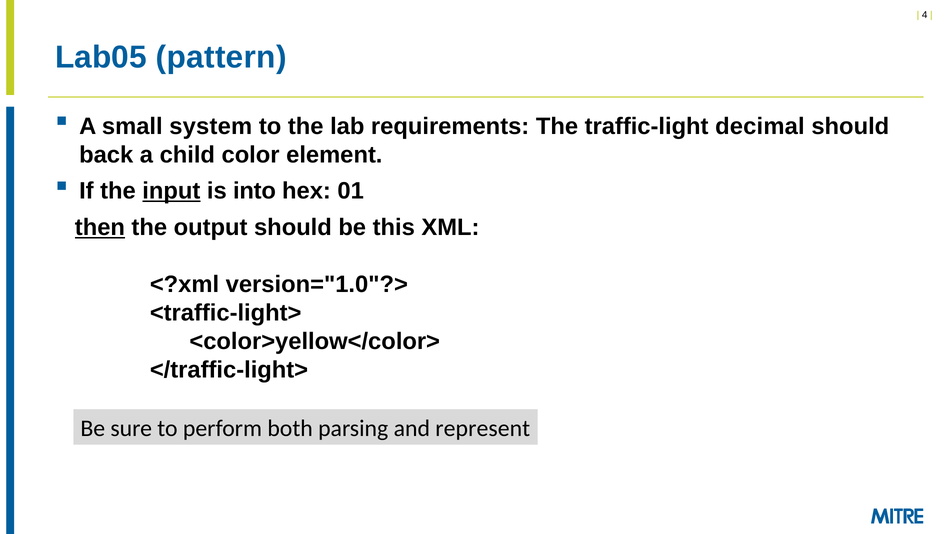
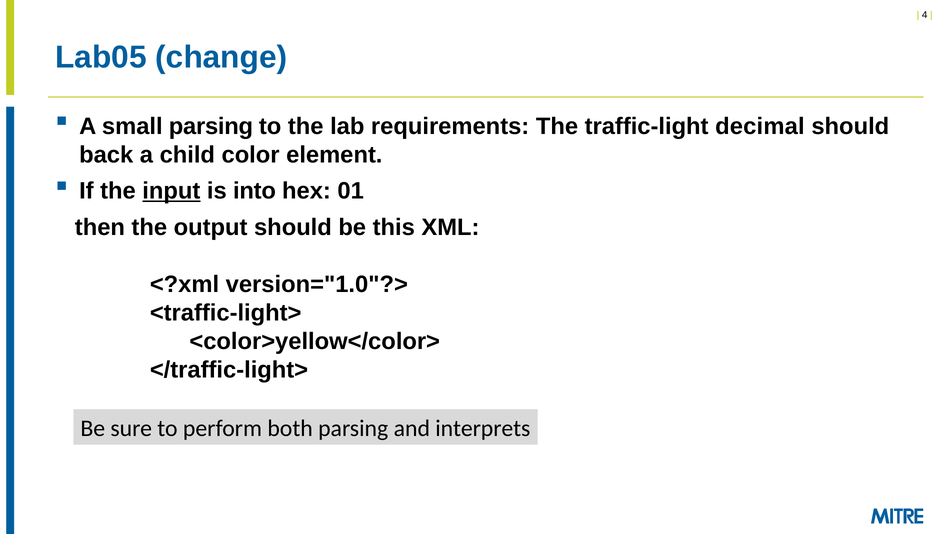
pattern: pattern -> change
small system: system -> parsing
then underline: present -> none
represent: represent -> interprets
